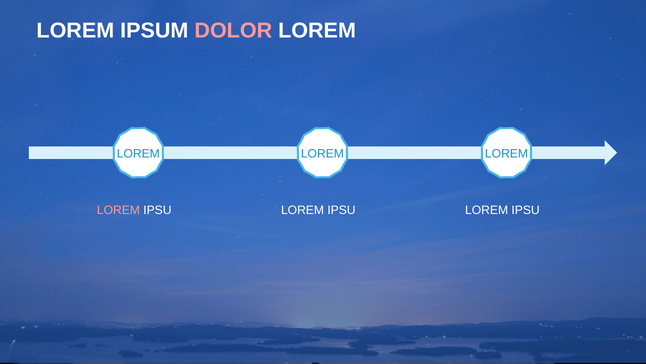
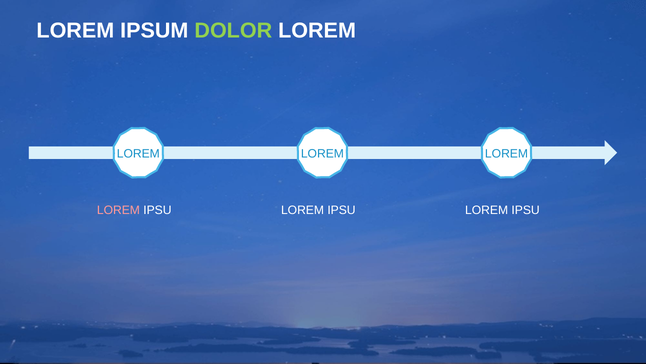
DOLOR colour: pink -> light green
